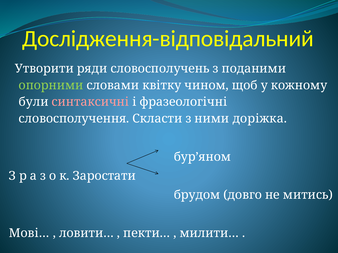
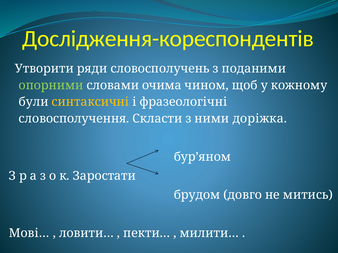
Дослідження-відповідальний: Дослідження-відповідальний -> Дослідження-кореспондентів
квітку: квітку -> очима
синтаксичні colour: pink -> yellow
